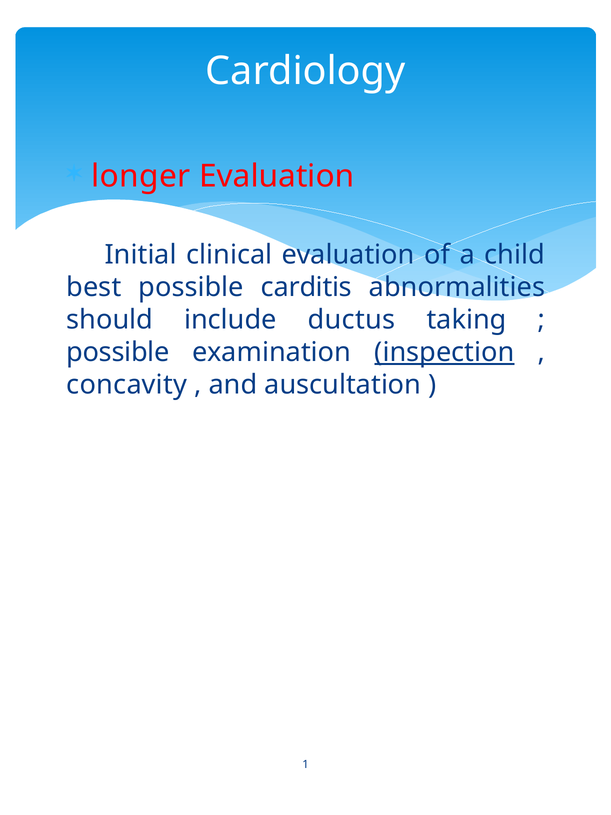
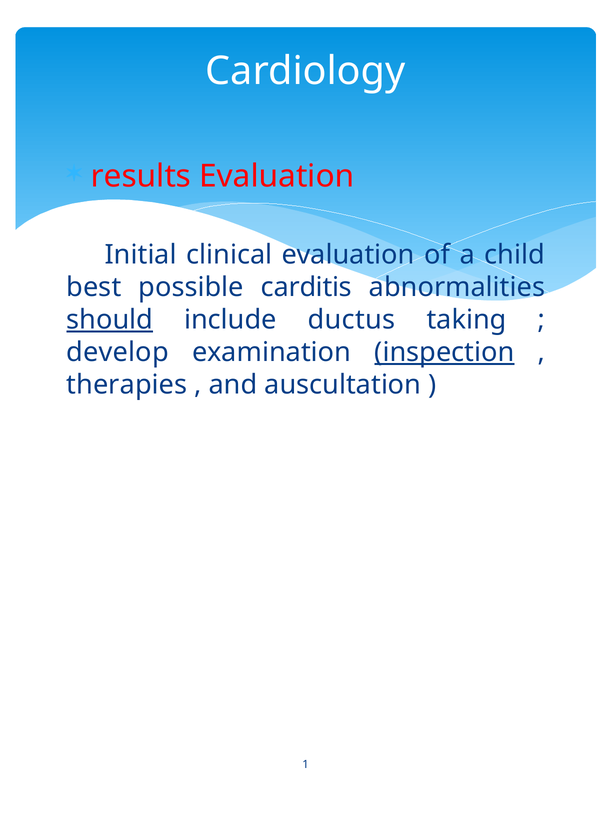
longer: longer -> results
should underline: none -> present
possible at (118, 352): possible -> develop
concavity: concavity -> therapies
